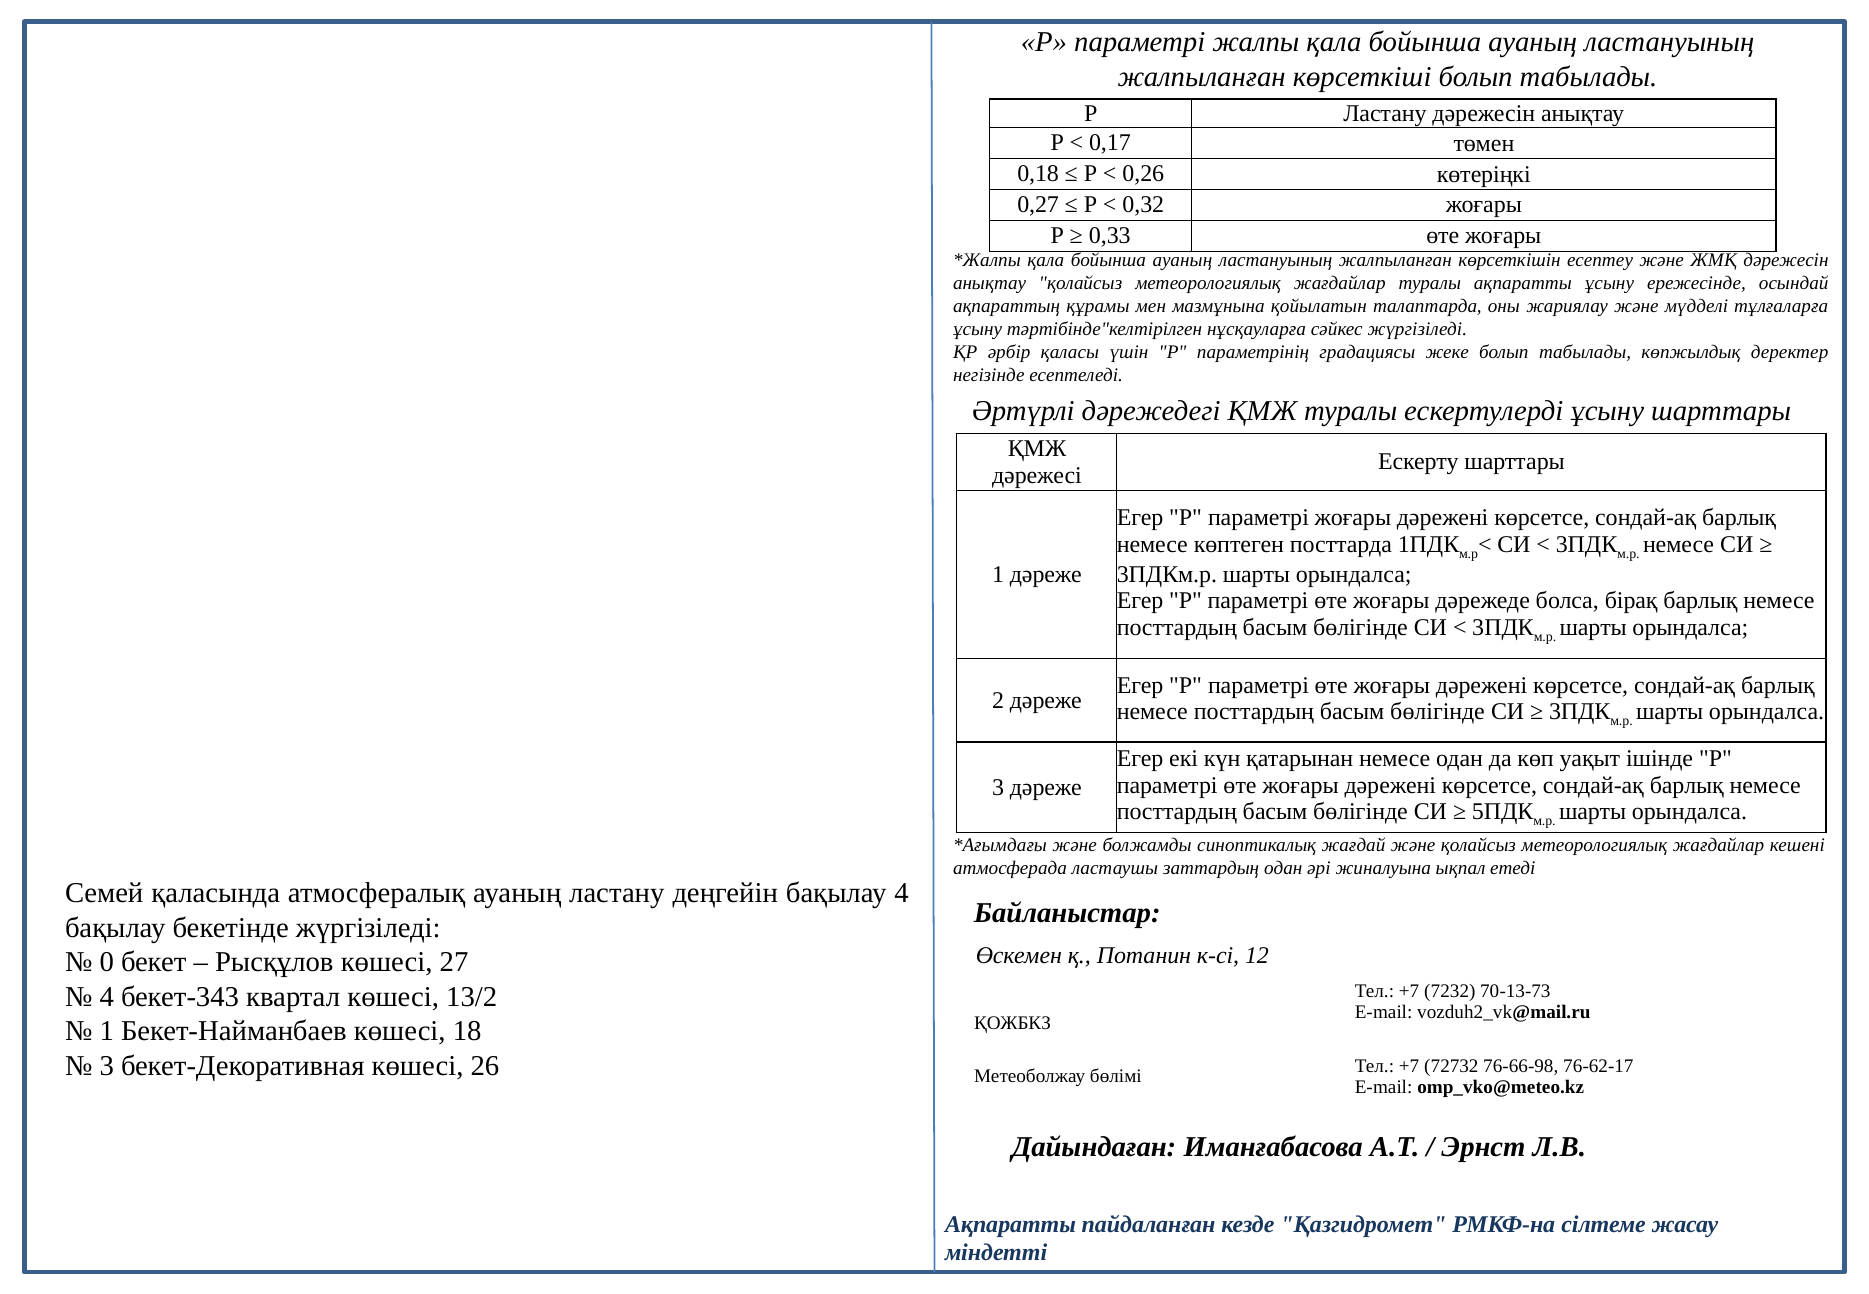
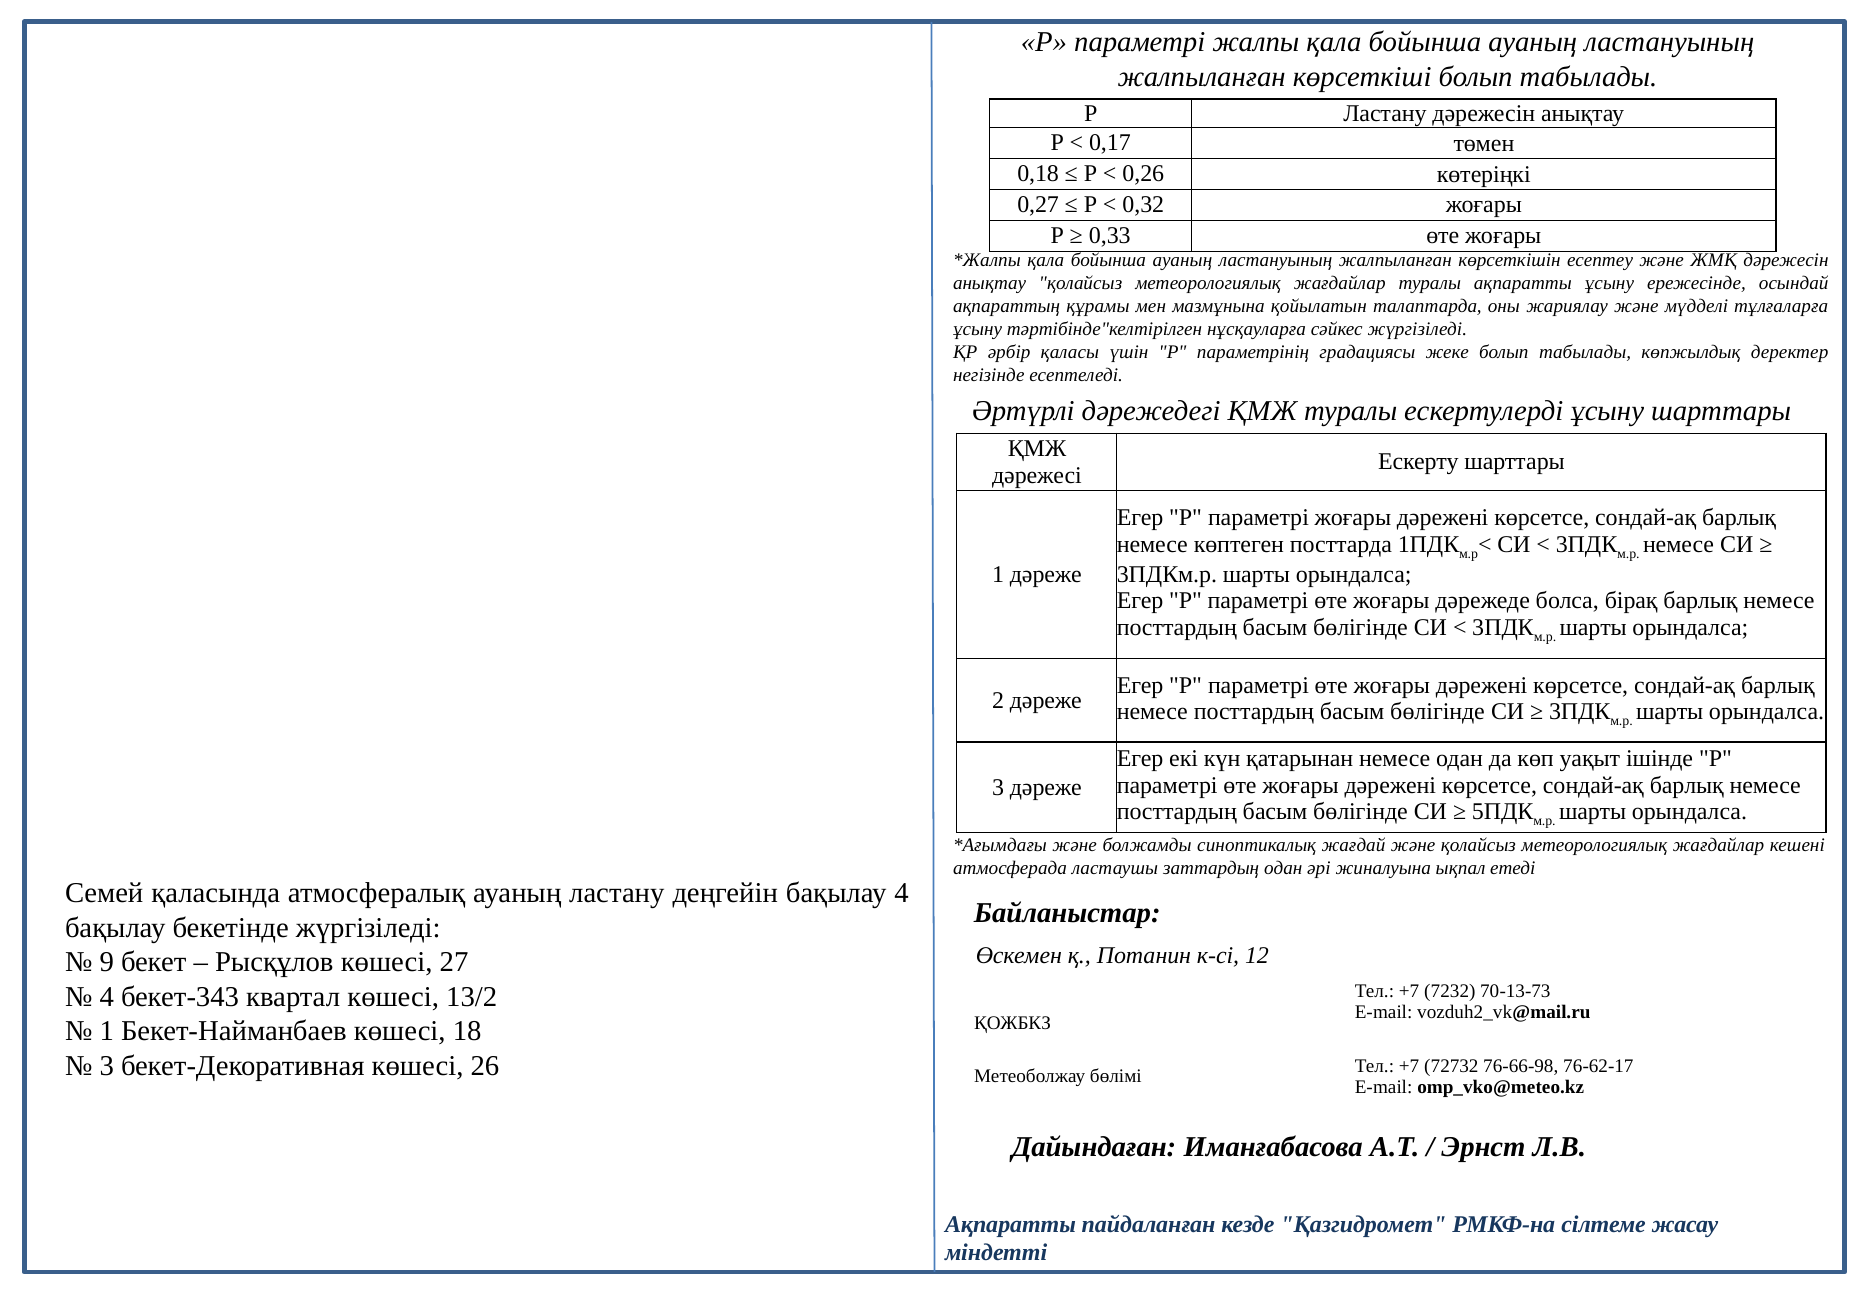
0: 0 -> 9
